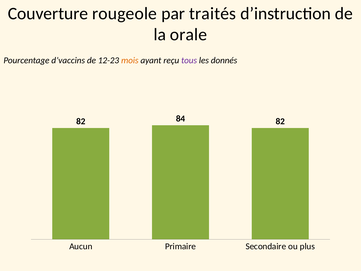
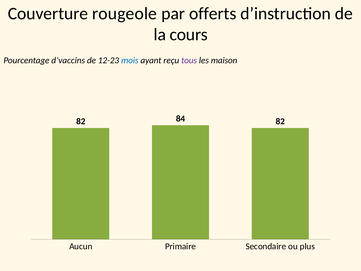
traités: traités -> offerts
orale: orale -> cours
mois colour: orange -> blue
donnés: donnés -> maison
